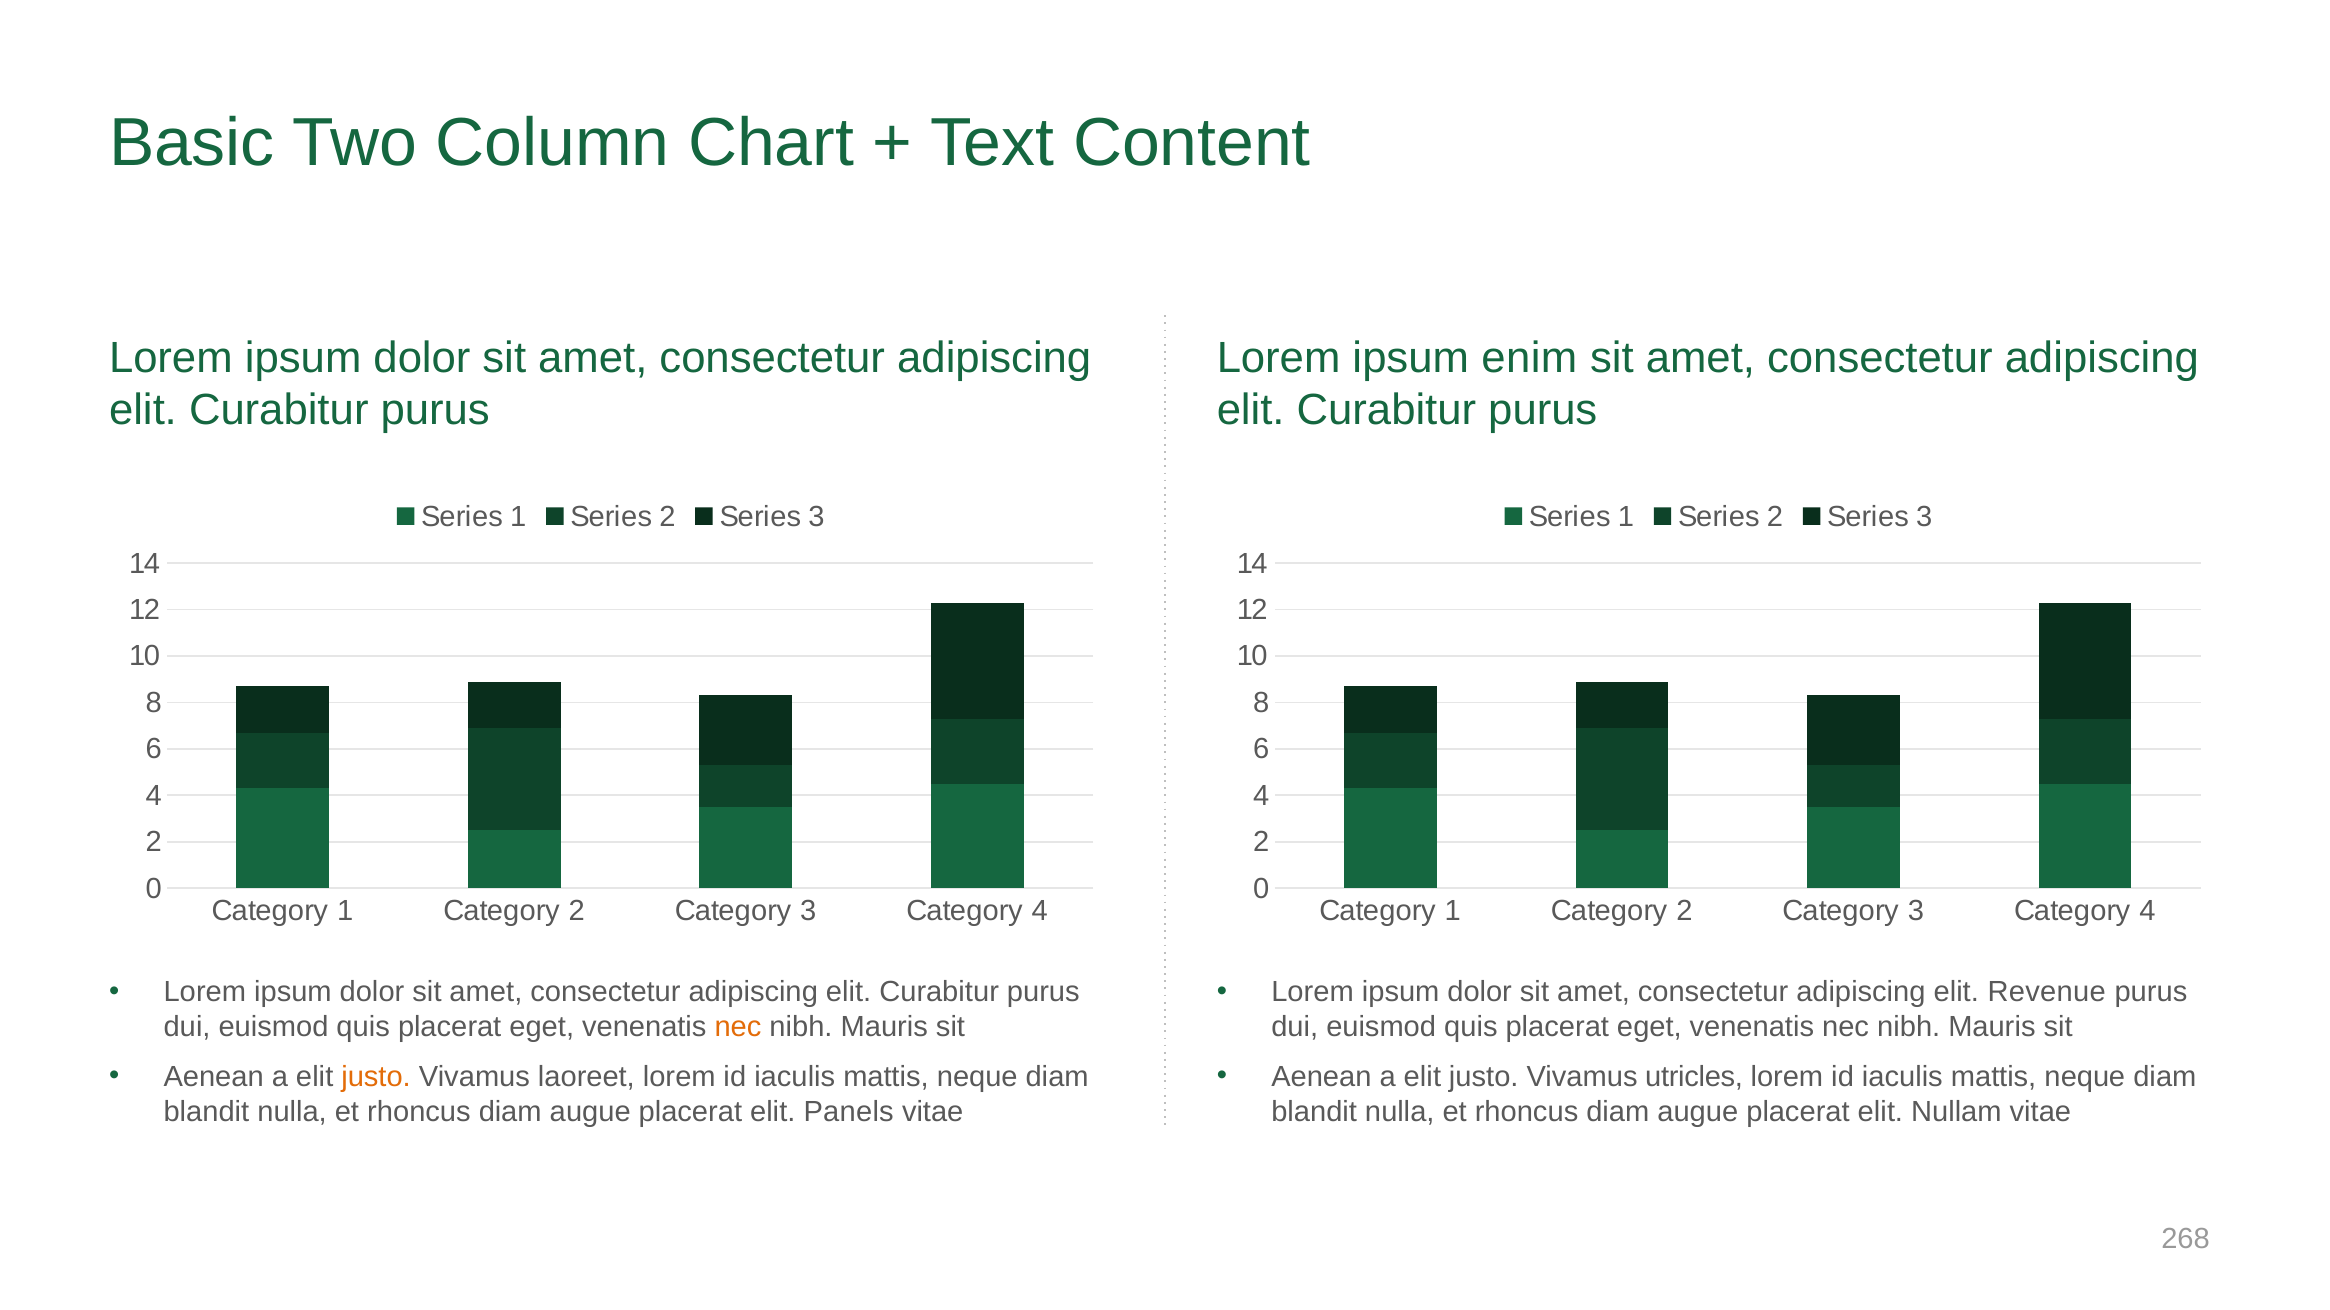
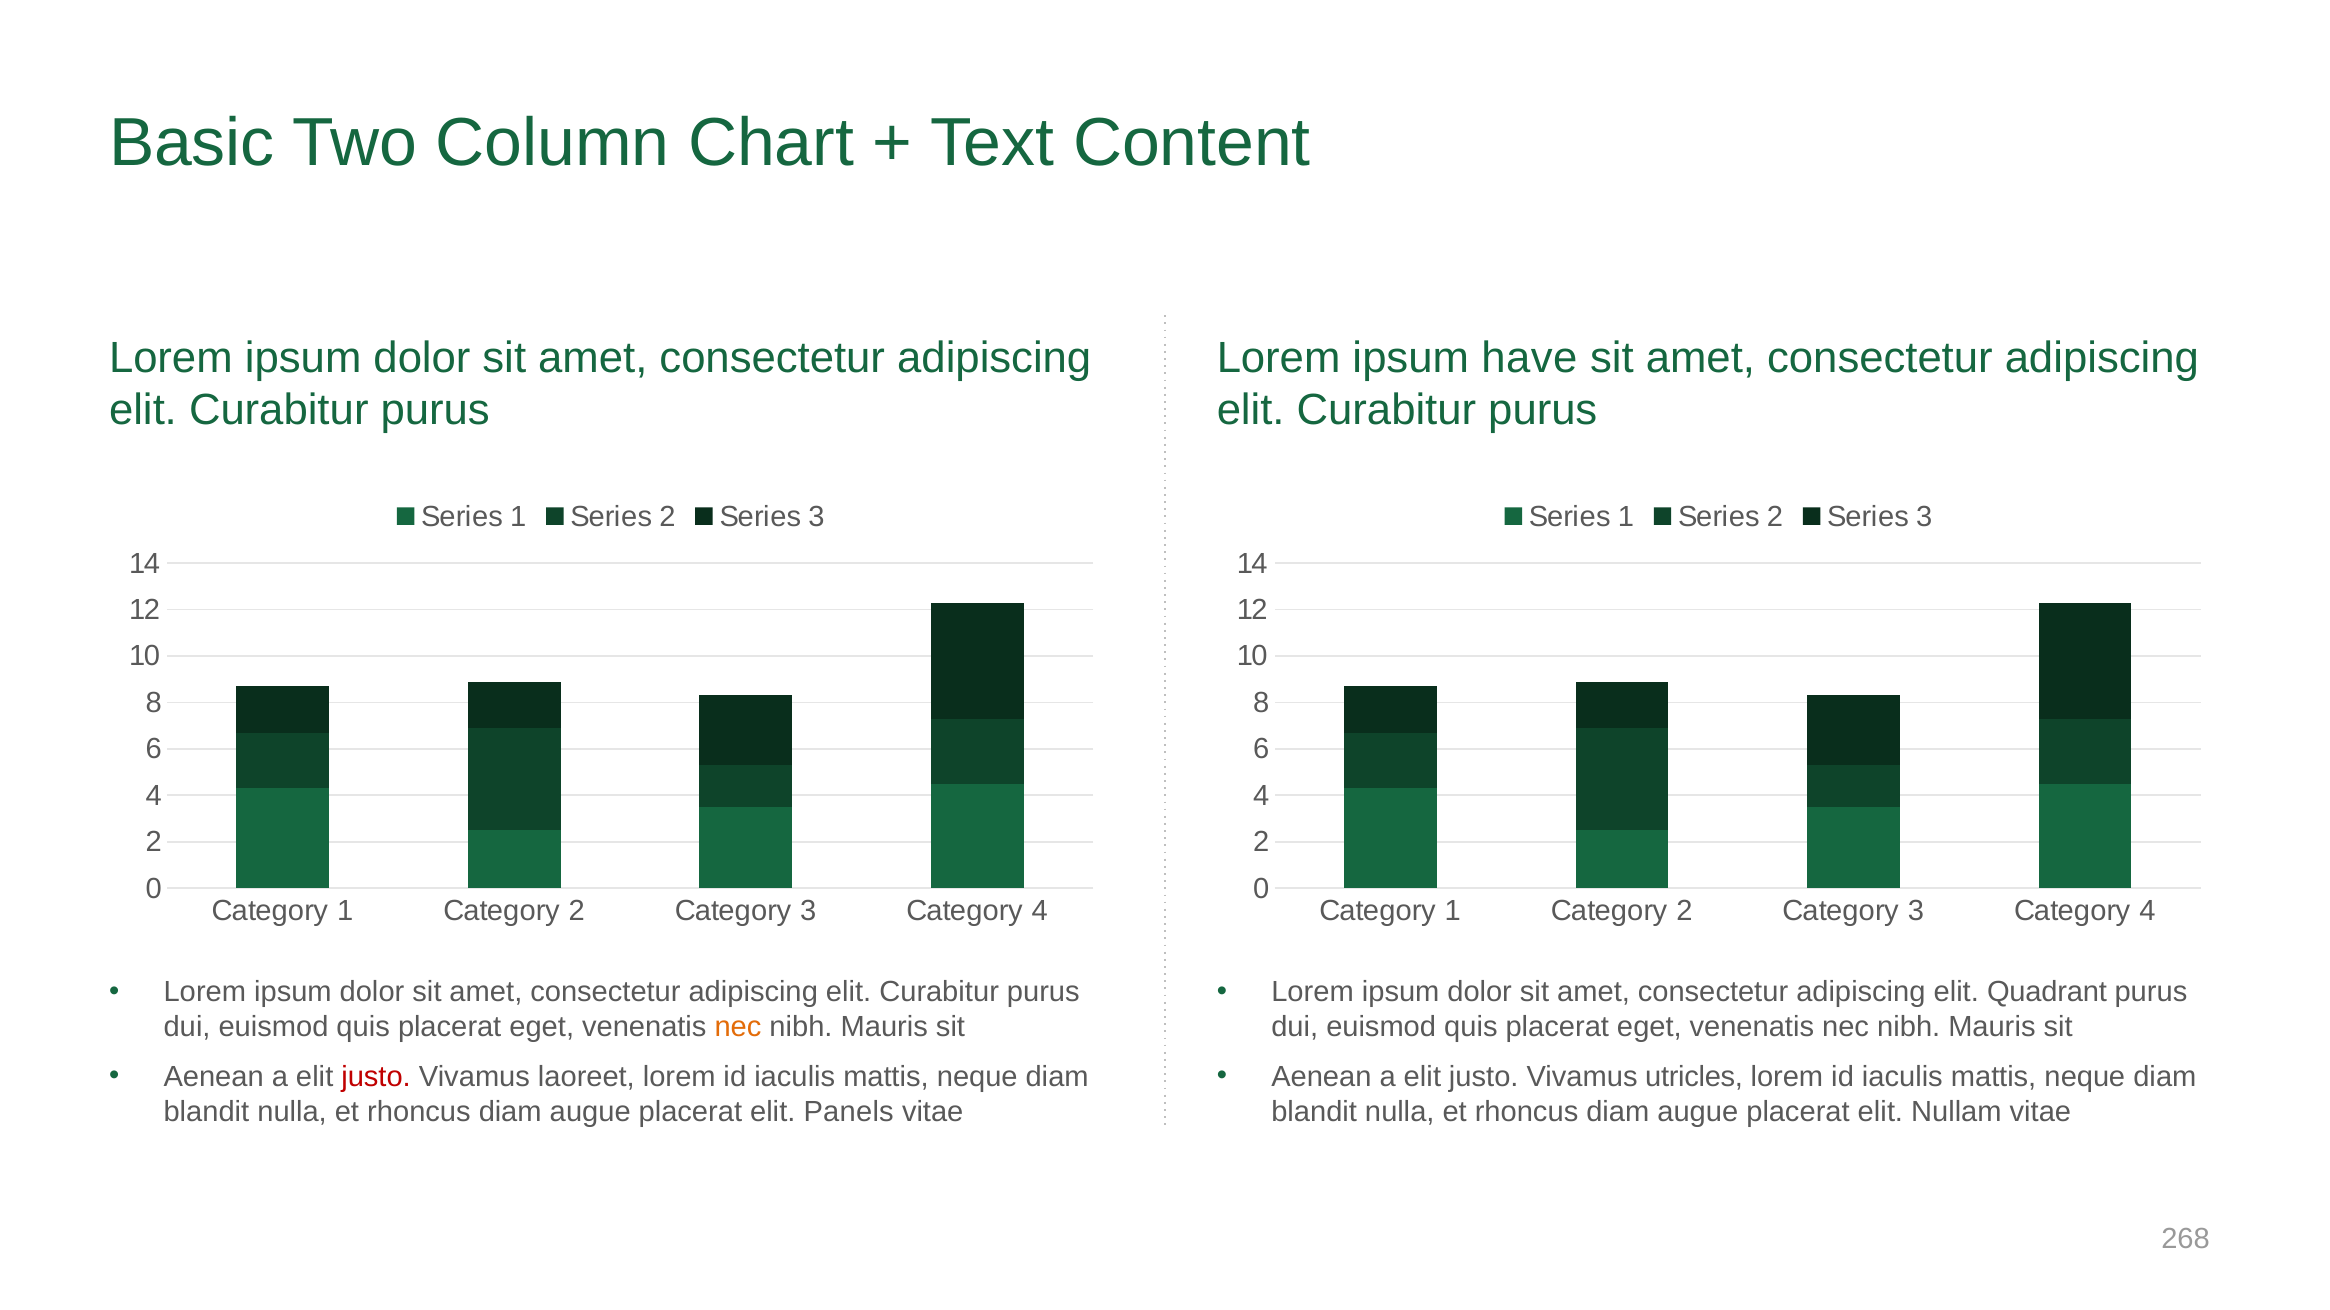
enim: enim -> have
Revenue: Revenue -> Quadrant
justo at (376, 1077) colour: orange -> red
